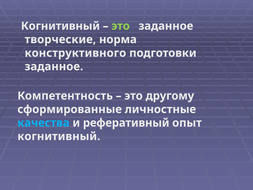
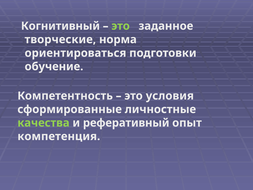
конструктивного: конструктивного -> ориентироваться
заданное at (54, 66): заданное -> обучение
другому: другому -> условия
качества colour: light blue -> light green
когнитивный at (59, 136): когнитивный -> компетенция
